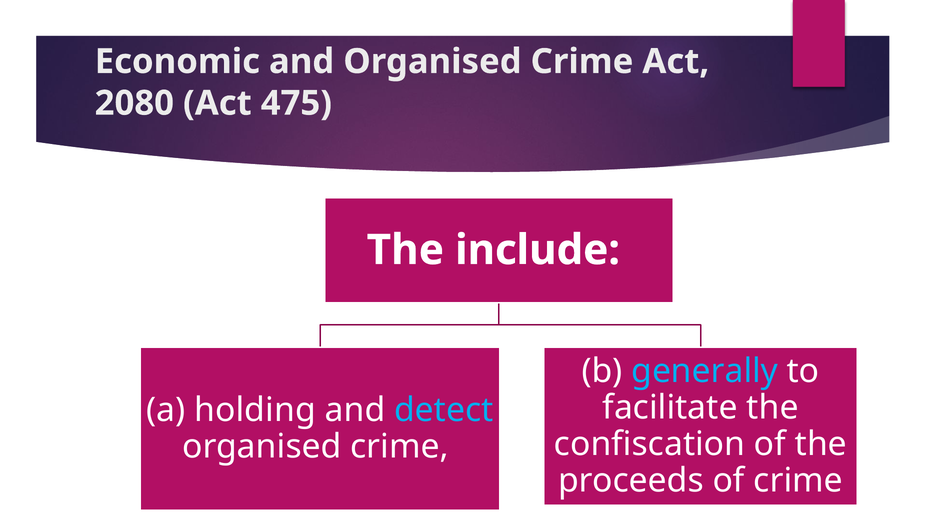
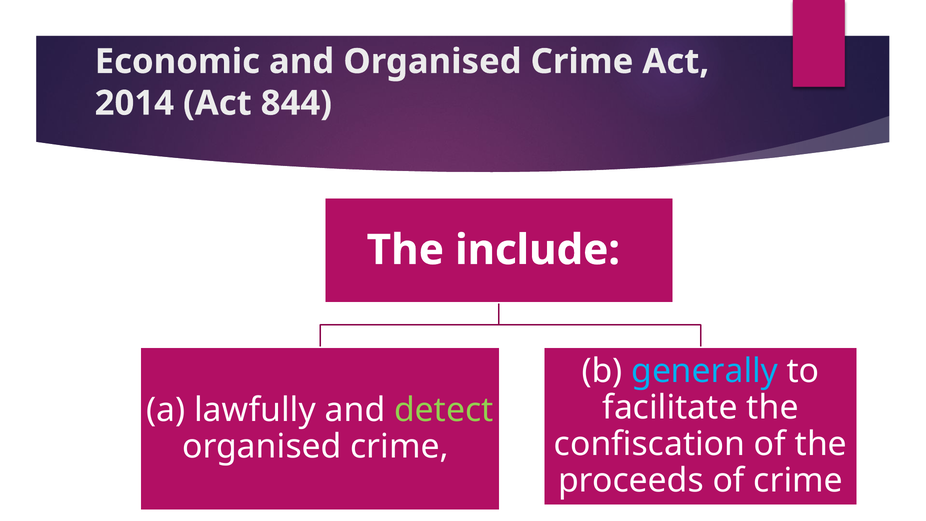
2080: 2080 -> 2014
475: 475 -> 844
holding: holding -> lawfully
detect colour: light blue -> light green
